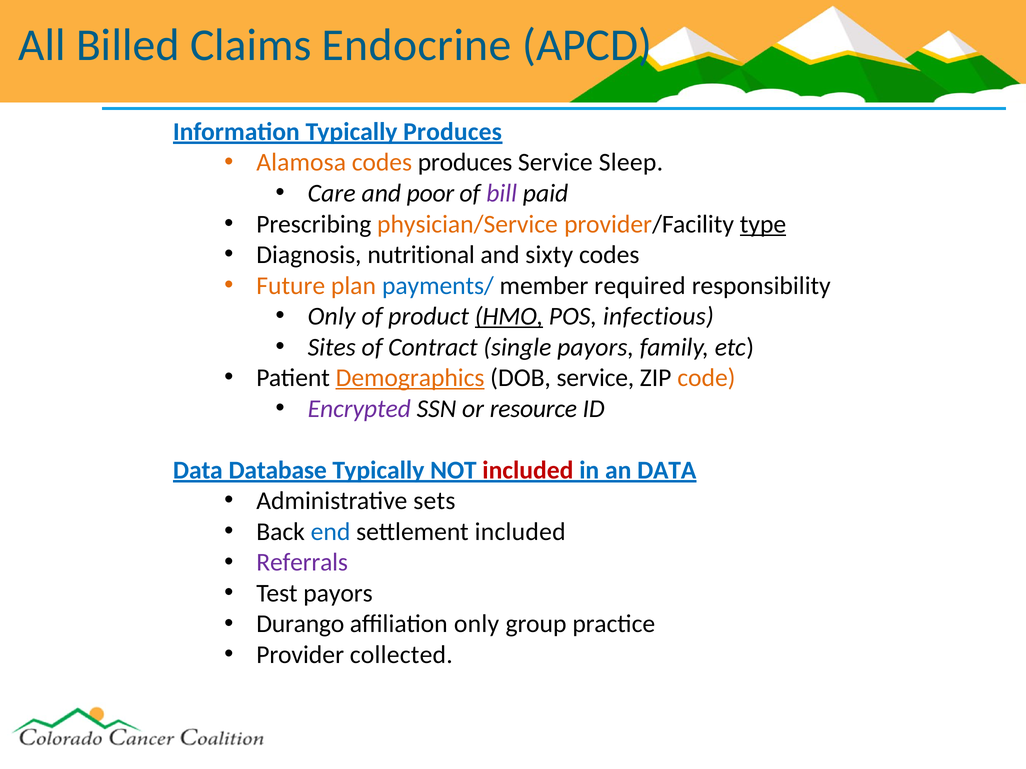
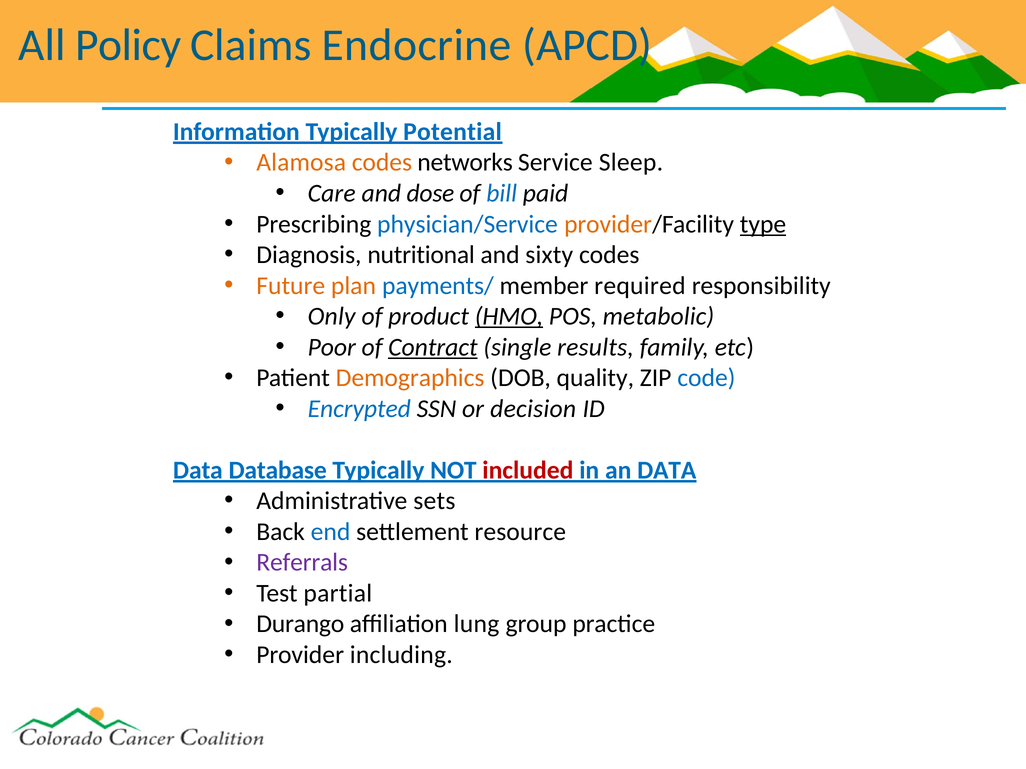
Billed: Billed -> Policy
Typically Produces: Produces -> Potential
codes produces: produces -> networks
poor: poor -> dose
bill colour: purple -> blue
physician/Service colour: orange -> blue
infectious: infectious -> metabolic
Sites: Sites -> Poor
Contract underline: none -> present
single payors: payors -> results
Demographics underline: present -> none
DOB service: service -> quality
code colour: orange -> blue
Encrypted colour: purple -> blue
resource: resource -> decision
settlement included: included -> resource
Test payors: payors -> partial
affiliation only: only -> lung
collected: collected -> including
